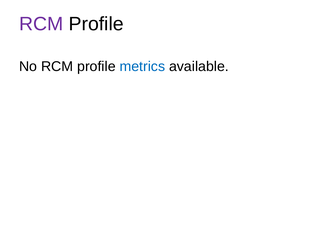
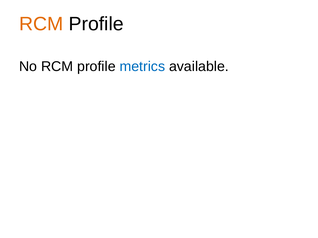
RCM at (41, 24) colour: purple -> orange
